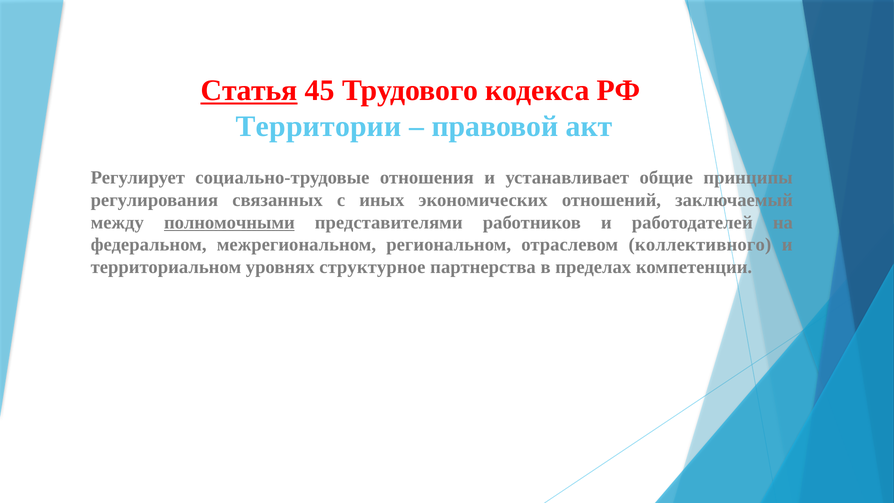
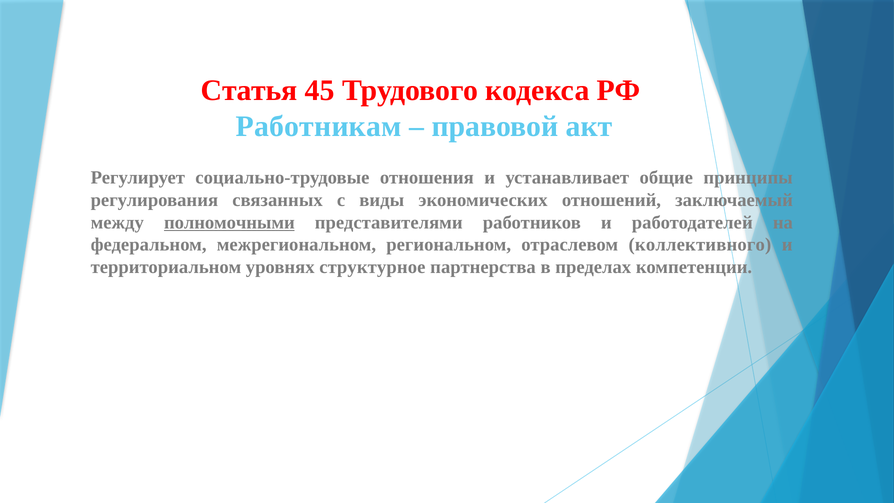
Статья underline: present -> none
Территории: Территории -> Работникам
иных: иных -> виды
